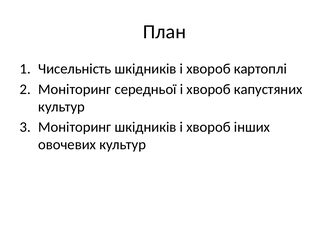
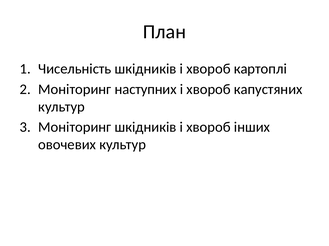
середньої: середньої -> наступних
